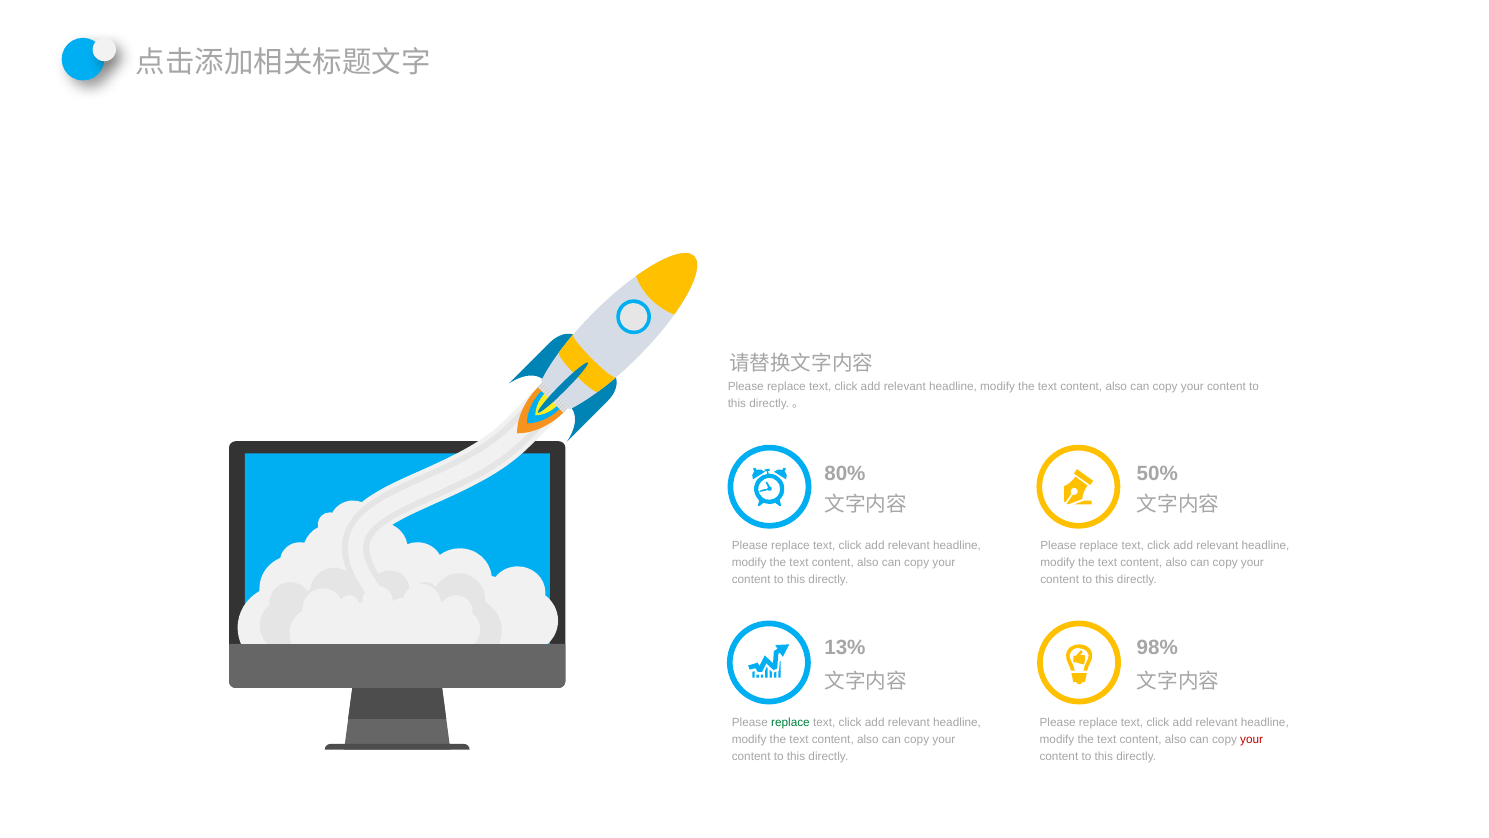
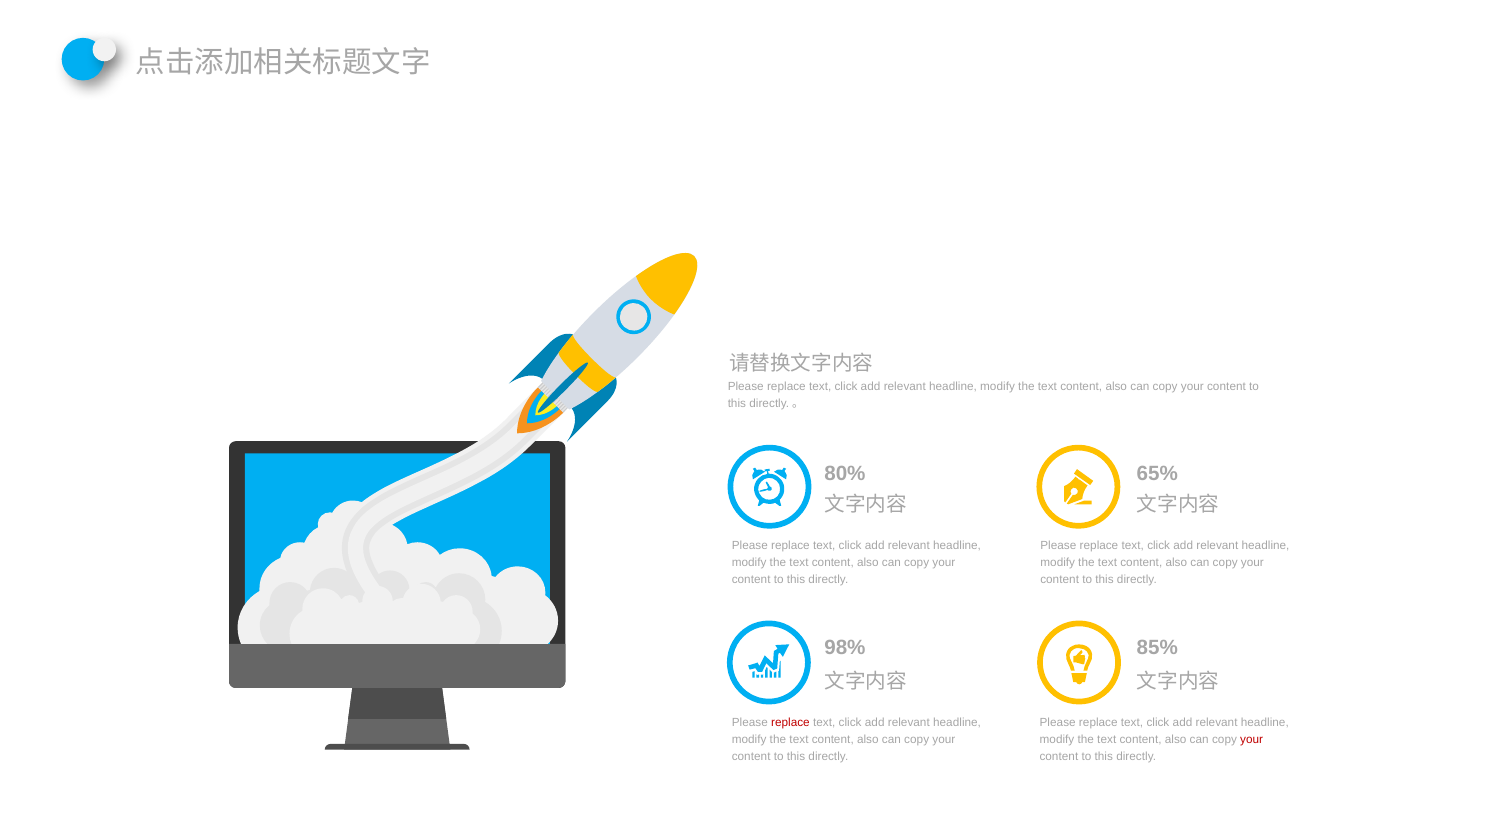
50%: 50% -> 65%
13%: 13% -> 98%
98%: 98% -> 85%
replace at (790, 722) colour: green -> red
